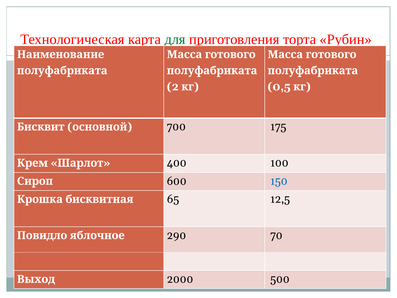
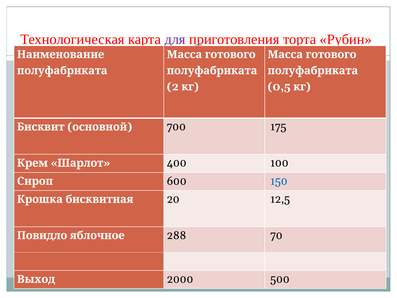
для colour: green -> purple
65: 65 -> 20
290: 290 -> 288
